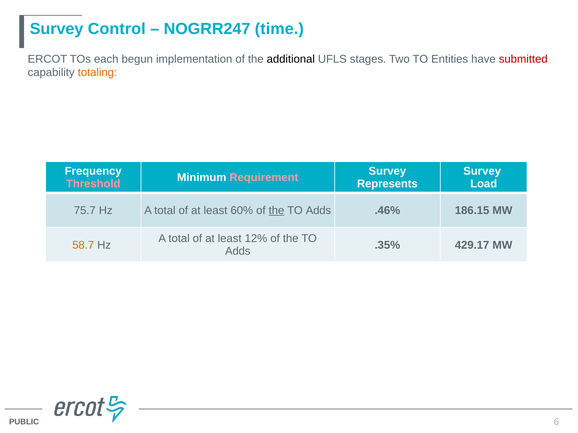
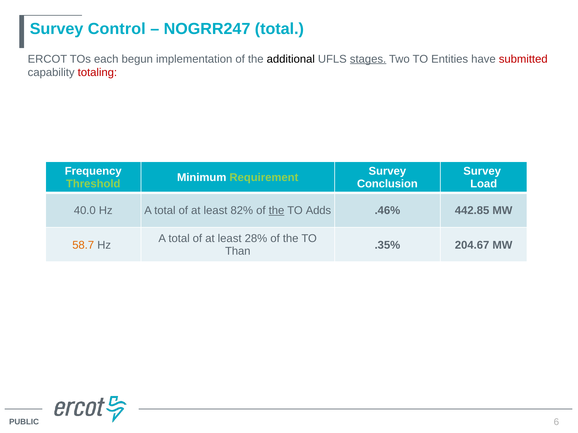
NOGRR247 time: time -> total
stages underline: none -> present
totaling colour: orange -> red
Requirement colour: pink -> light green
Threshold colour: pink -> light green
Represents: Represents -> Conclusion
75.7: 75.7 -> 40.0
60%: 60% -> 82%
186.15: 186.15 -> 442.85
12%: 12% -> 28%
429.17: 429.17 -> 204.67
Adds at (238, 251): Adds -> Than
